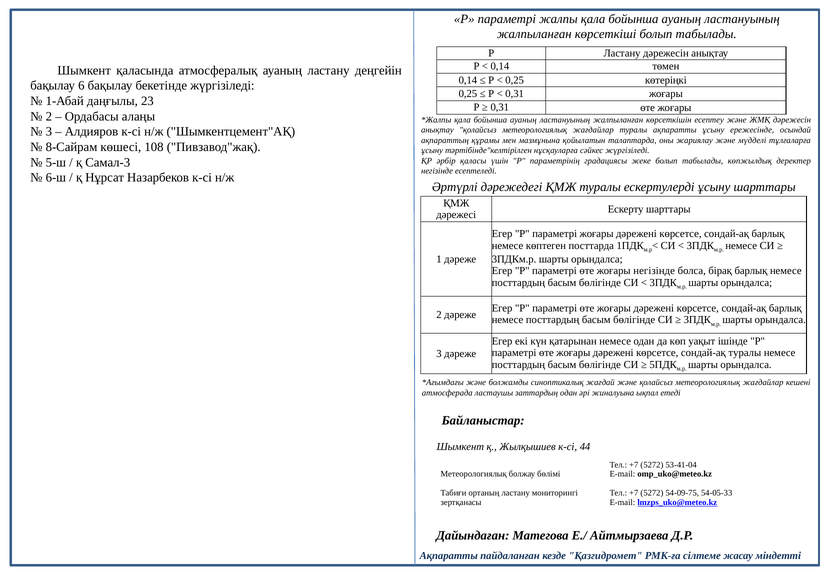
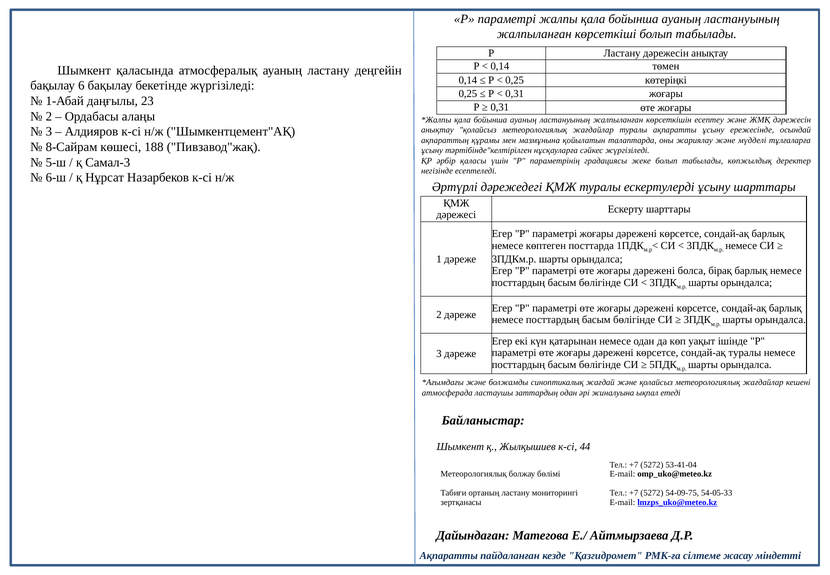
108: 108 -> 188
негізінде at (654, 271): негізінде -> дәрежені
